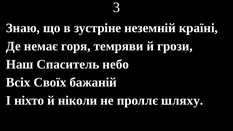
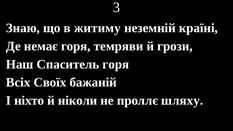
зустріне: зустріне -> житиму
Спаситель небо: небо -> горя
